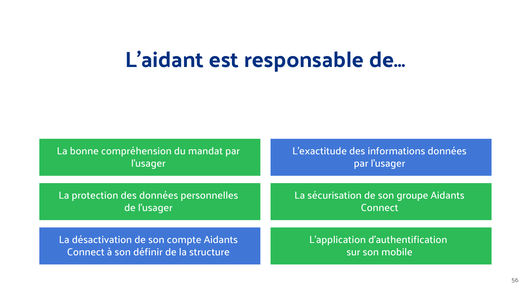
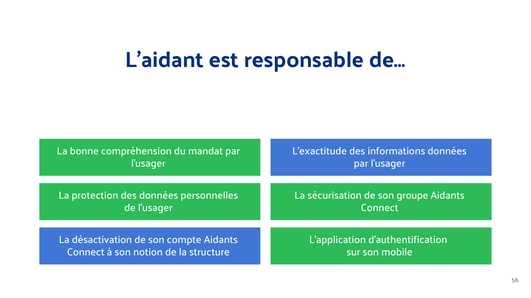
définir: définir -> notion
